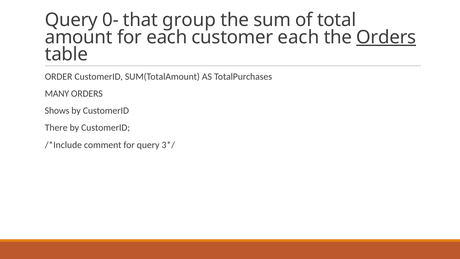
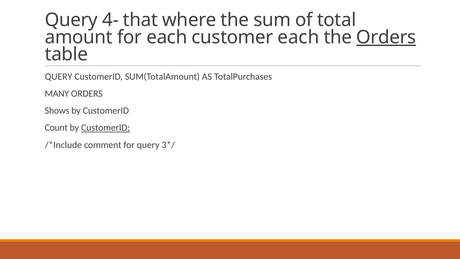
0-: 0- -> 4-
group: group -> where
ORDER at (59, 76): ORDER -> QUERY
There: There -> Count
CustomerID at (106, 128) underline: none -> present
